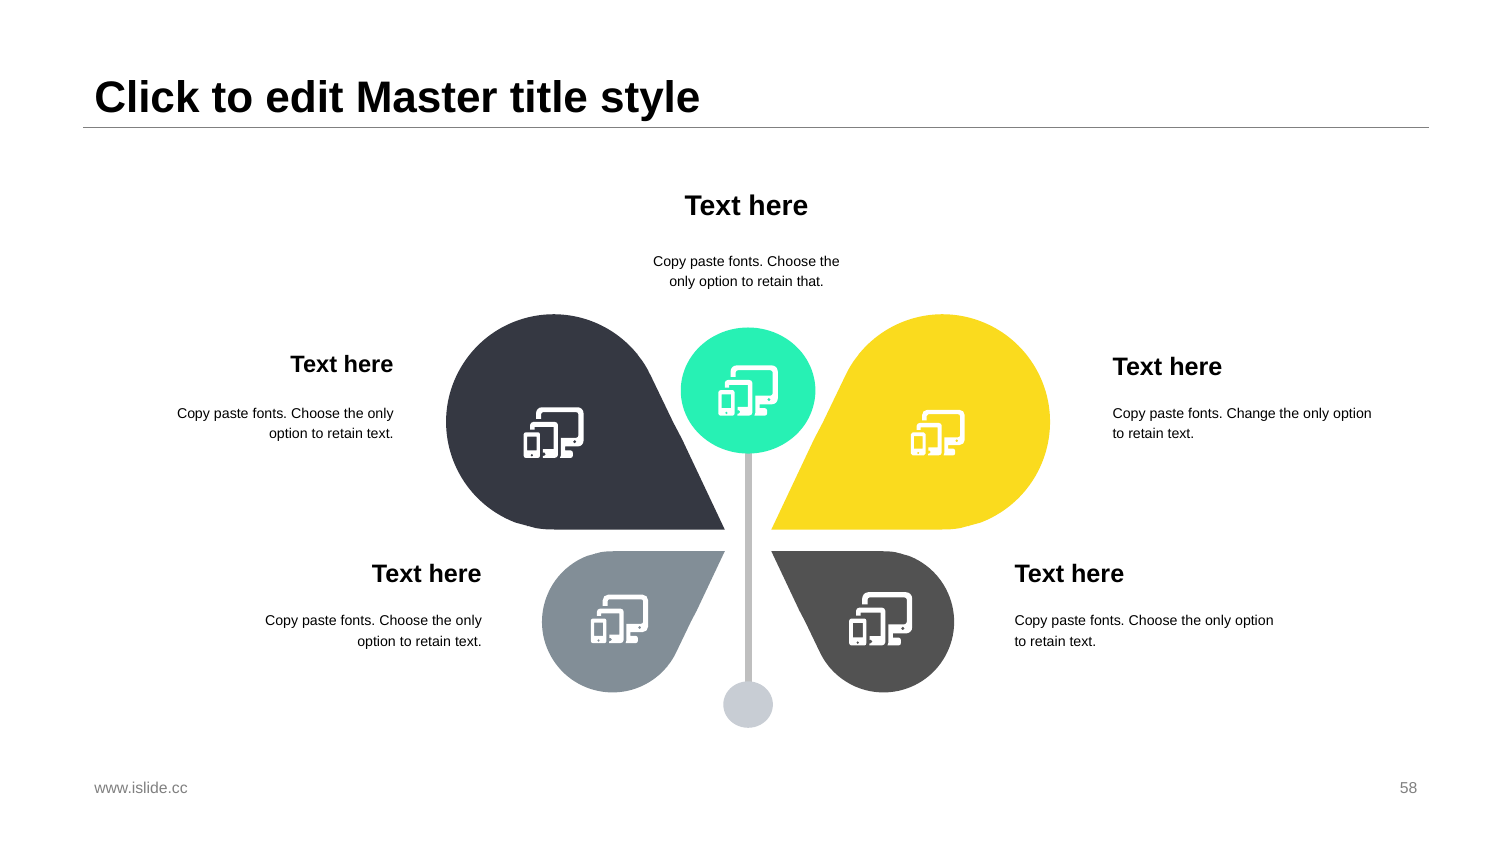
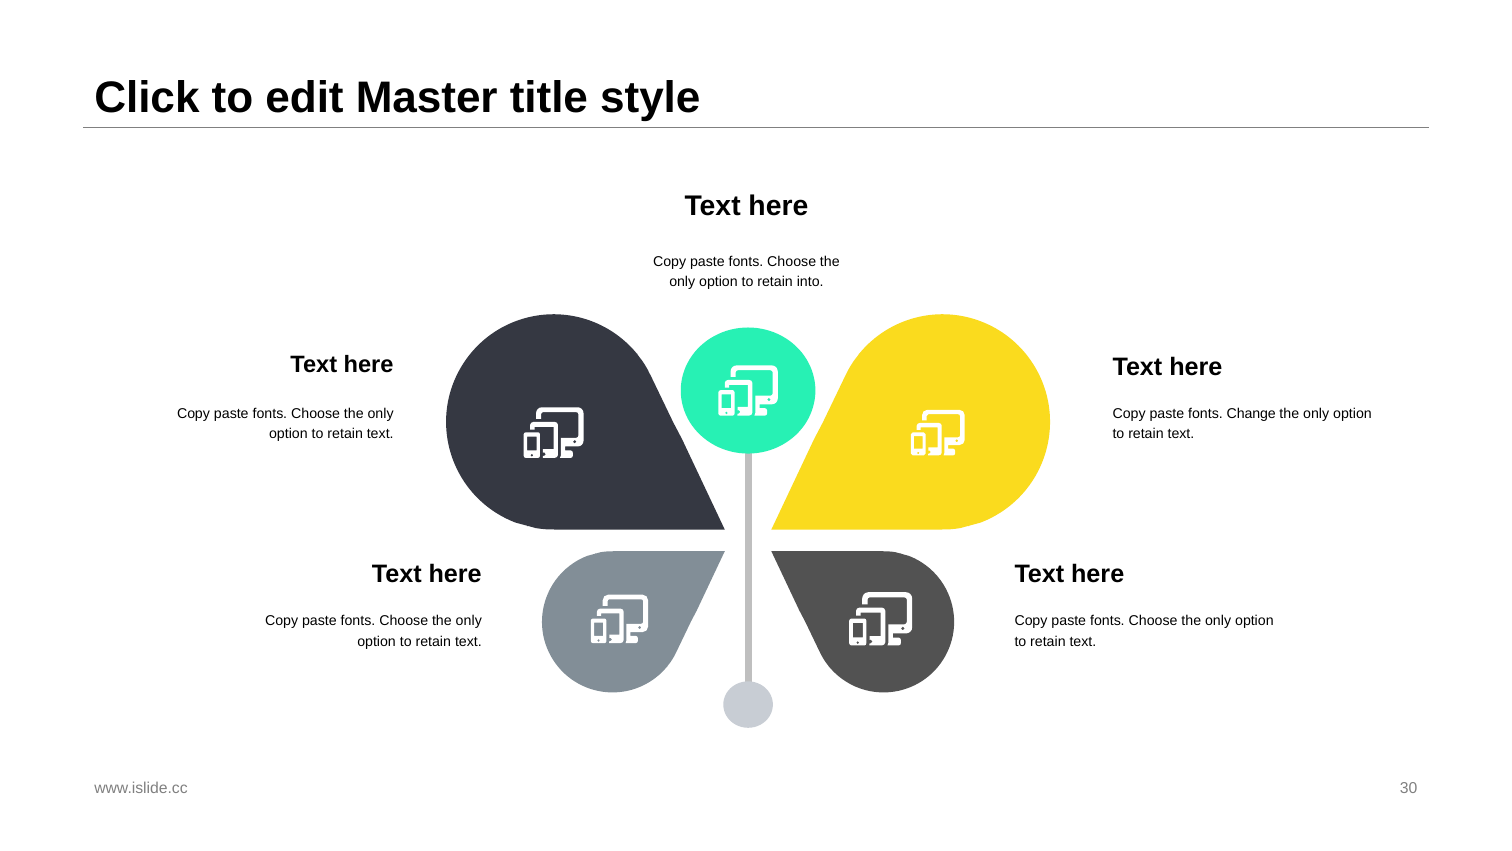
that: that -> into
58: 58 -> 30
